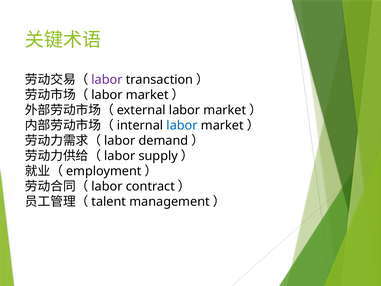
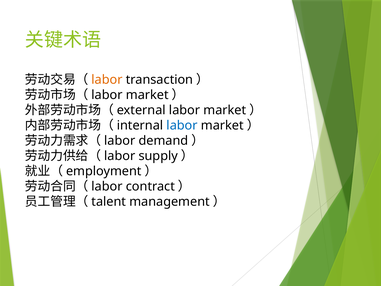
labor at (107, 80) colour: purple -> orange
